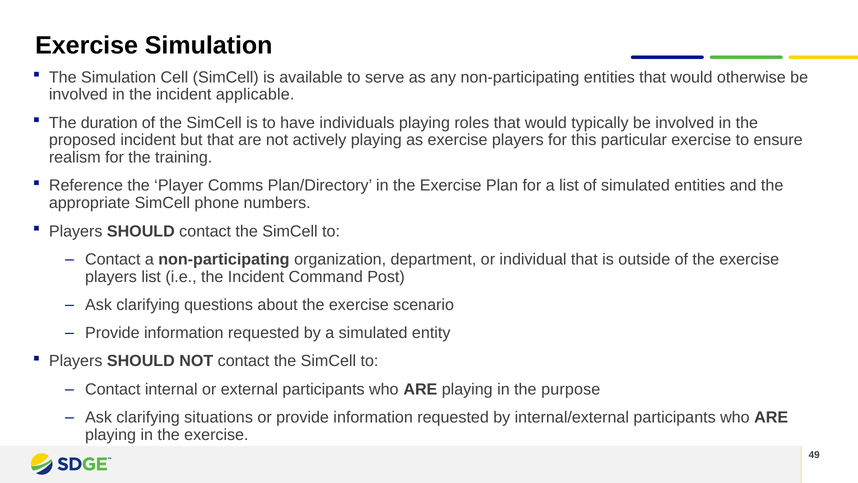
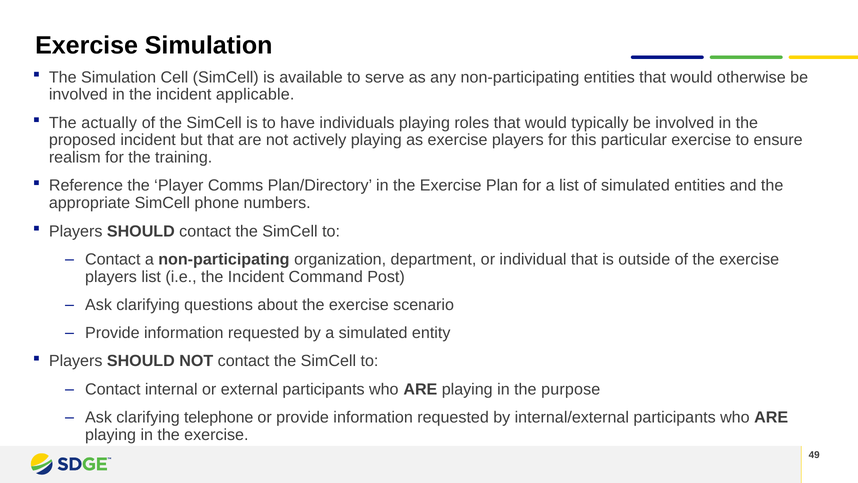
duration: duration -> actually
situations: situations -> telephone
